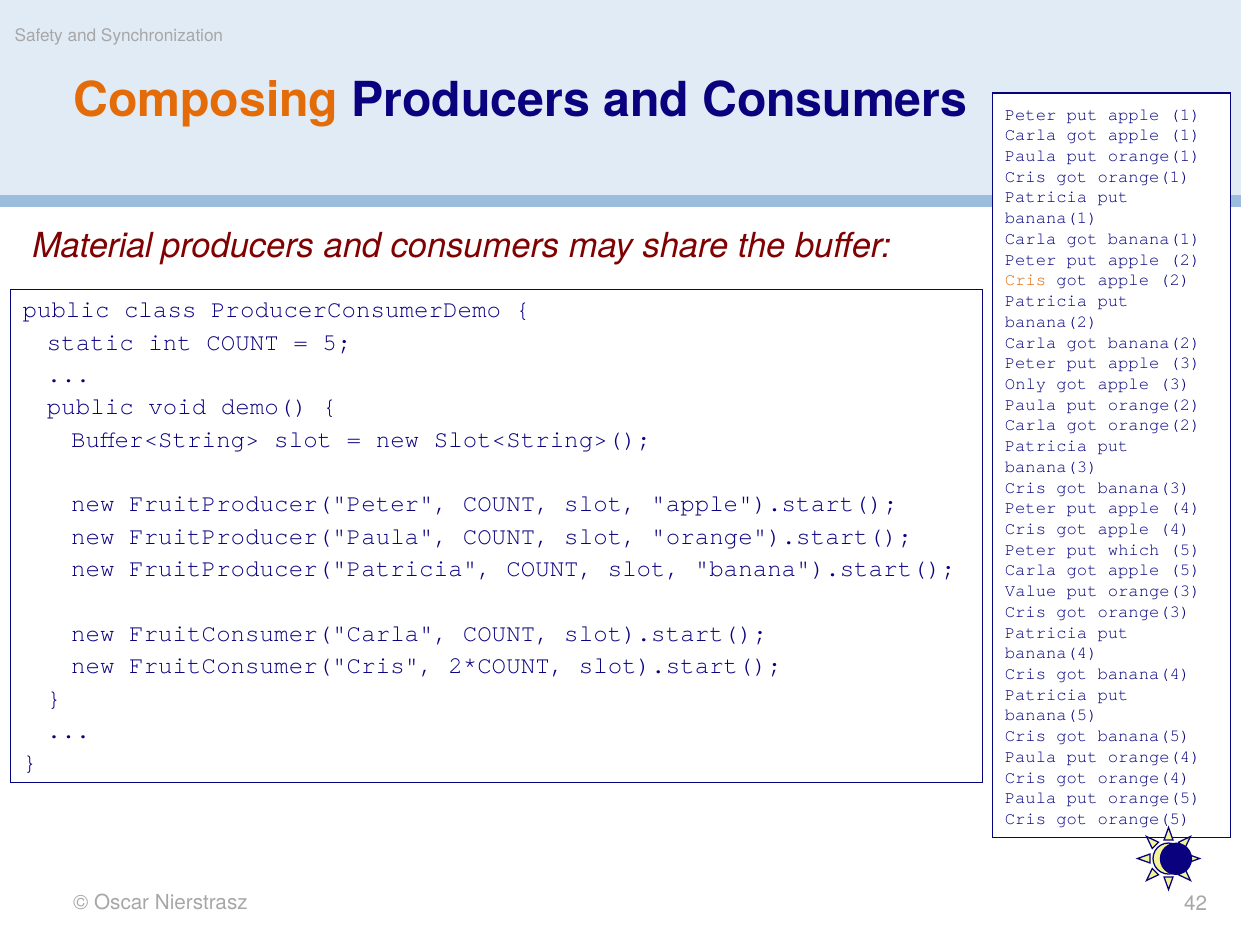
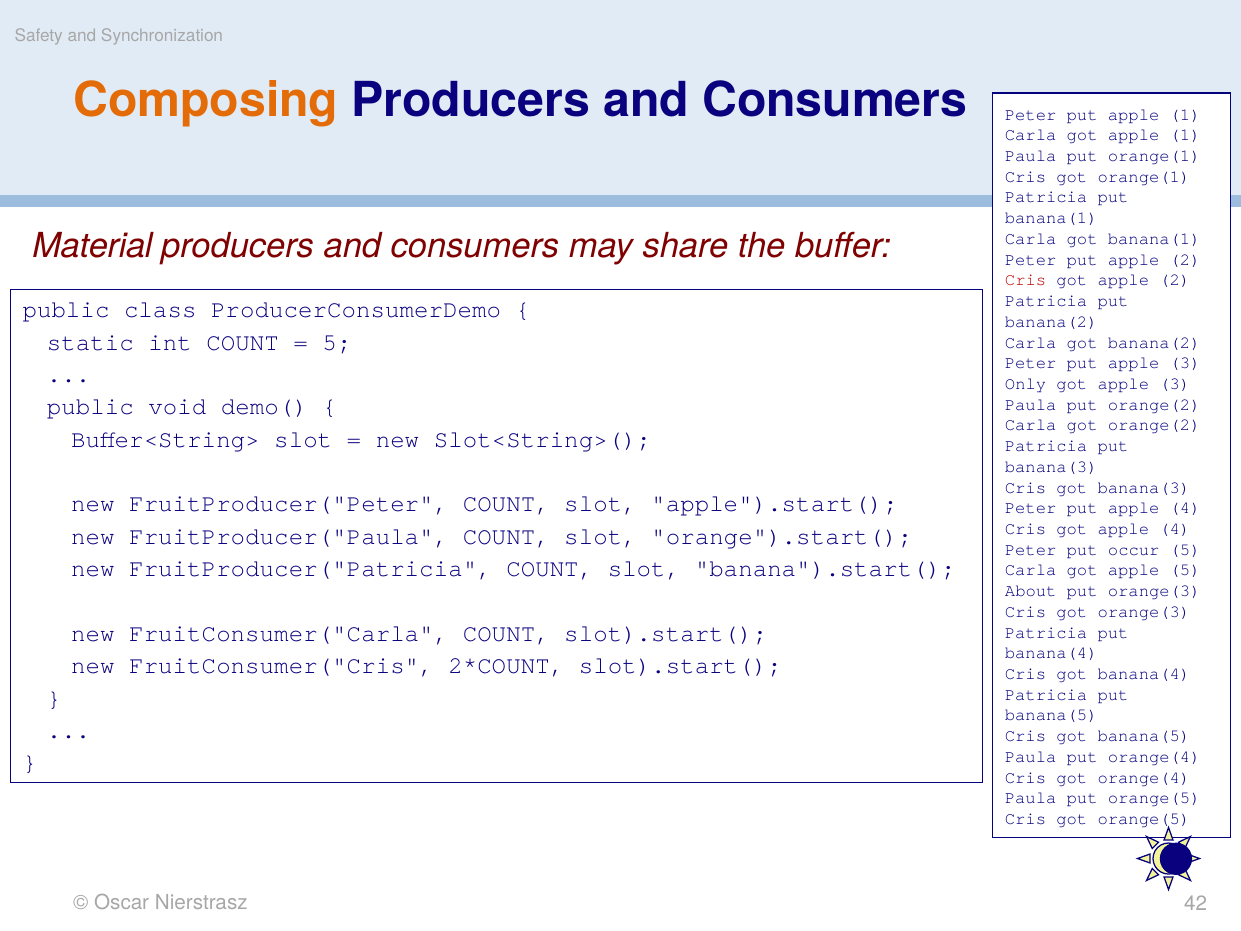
Cris at (1026, 280) colour: orange -> red
which: which -> occur
Value: Value -> About
